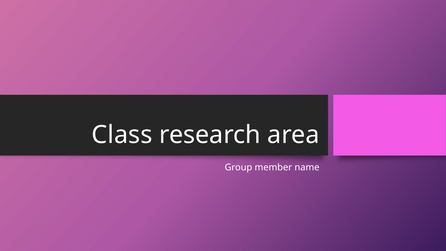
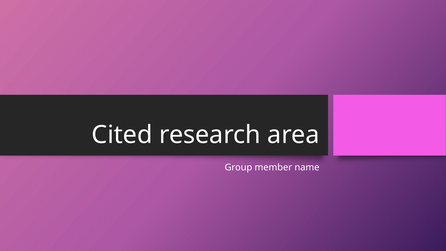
Class: Class -> Cited
